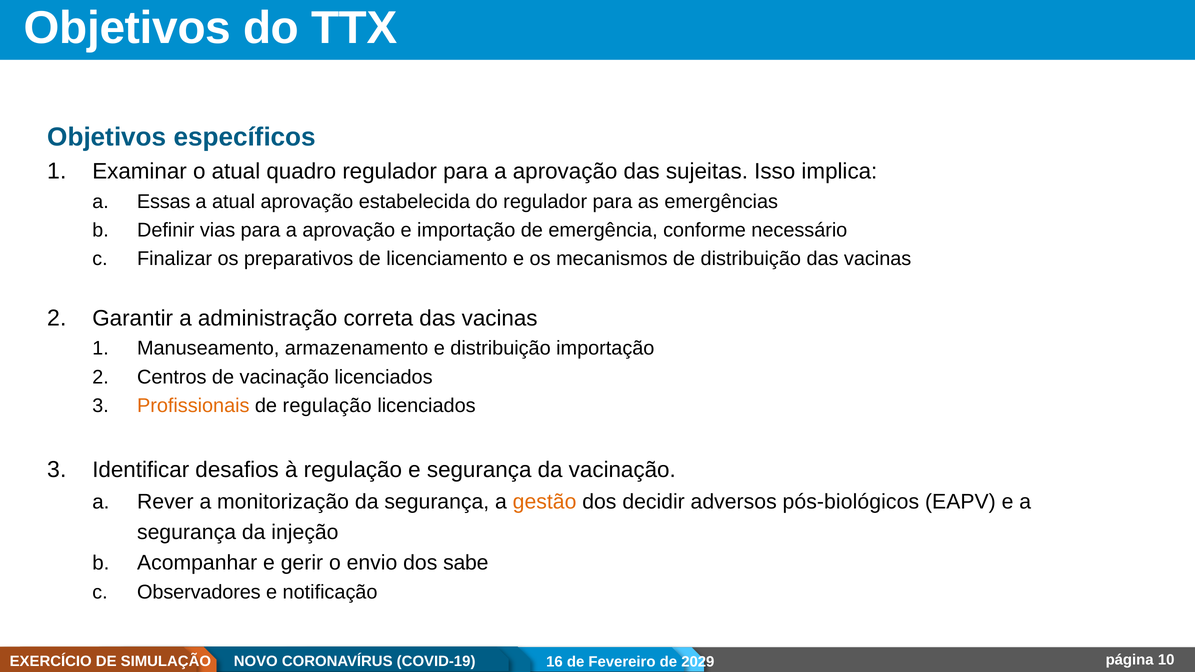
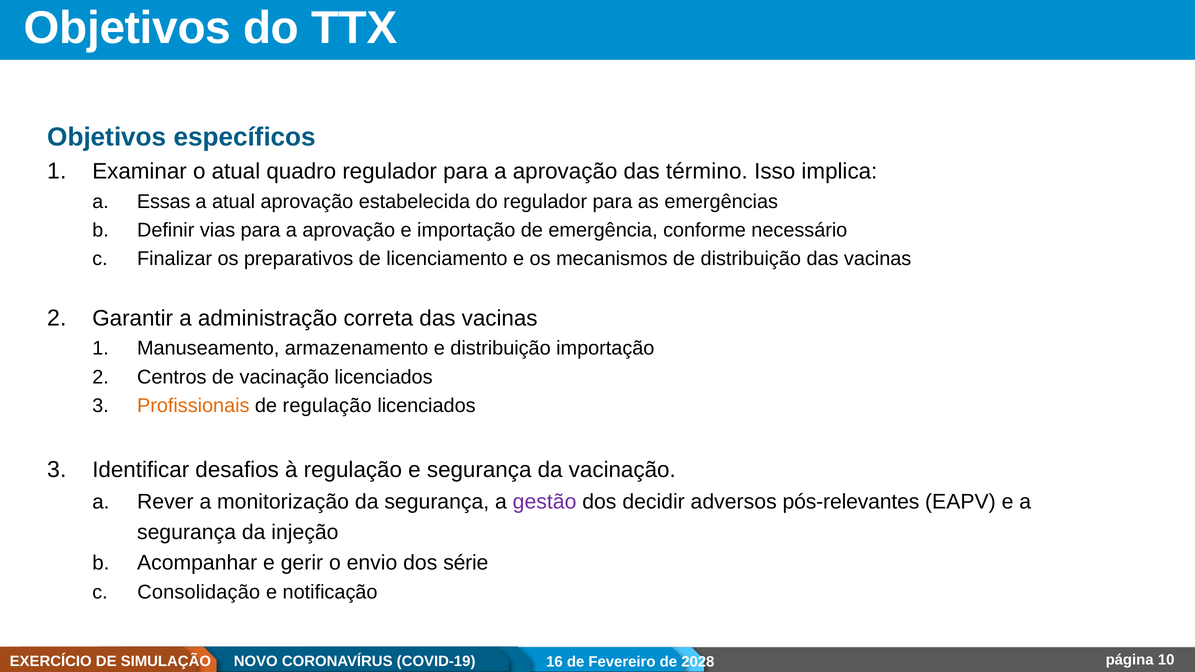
sujeitas: sujeitas -> término
gestão colour: orange -> purple
pós-biológicos: pós-biológicos -> pós-relevantes
sabe: sabe -> série
Observadores: Observadores -> Consolidação
2029: 2029 -> 2028
